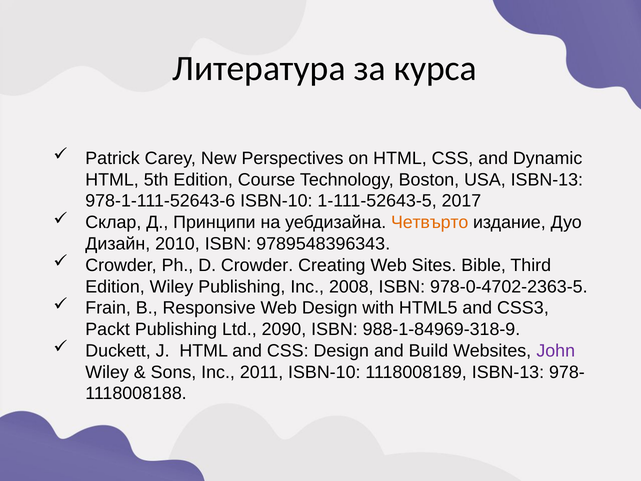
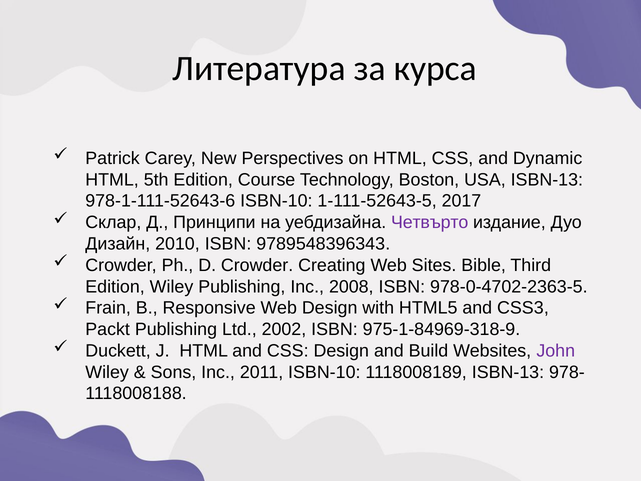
Четвърто colour: orange -> purple
2090: 2090 -> 2002
988-1-84969-318-9: 988-1-84969-318-9 -> 975-1-84969-318-9
